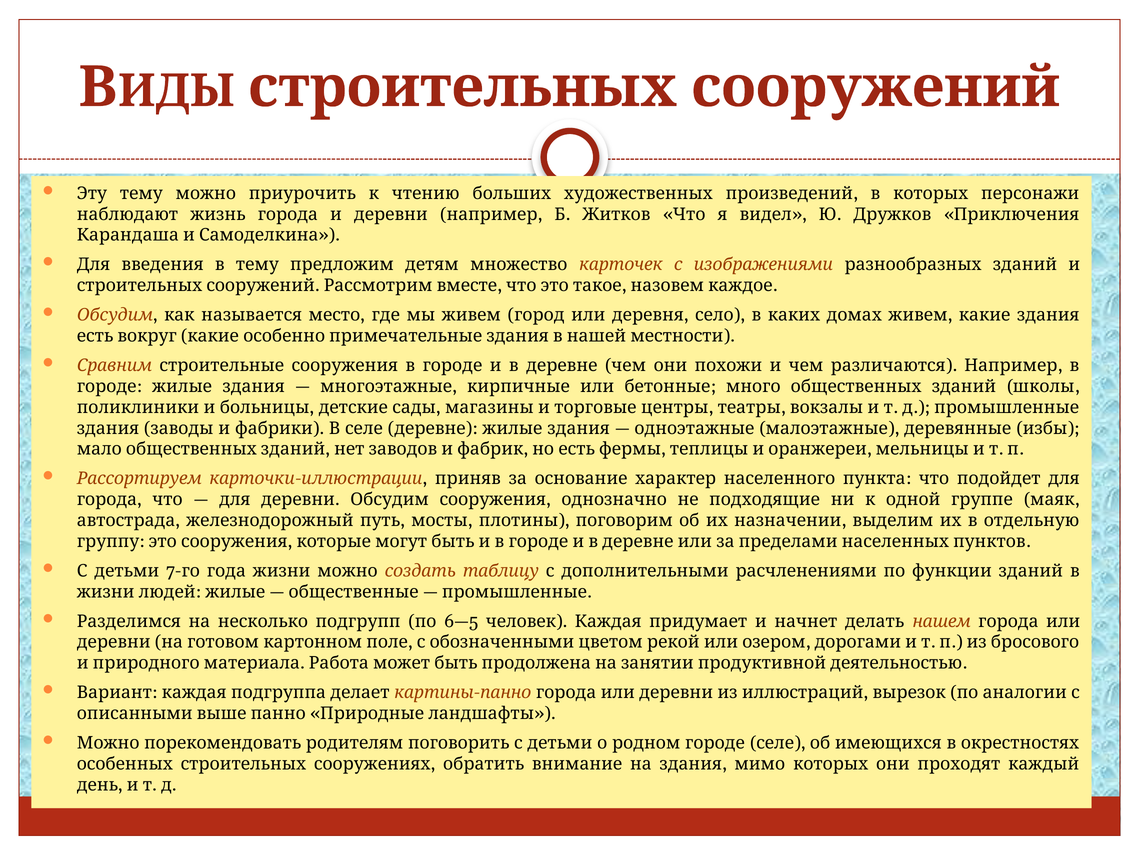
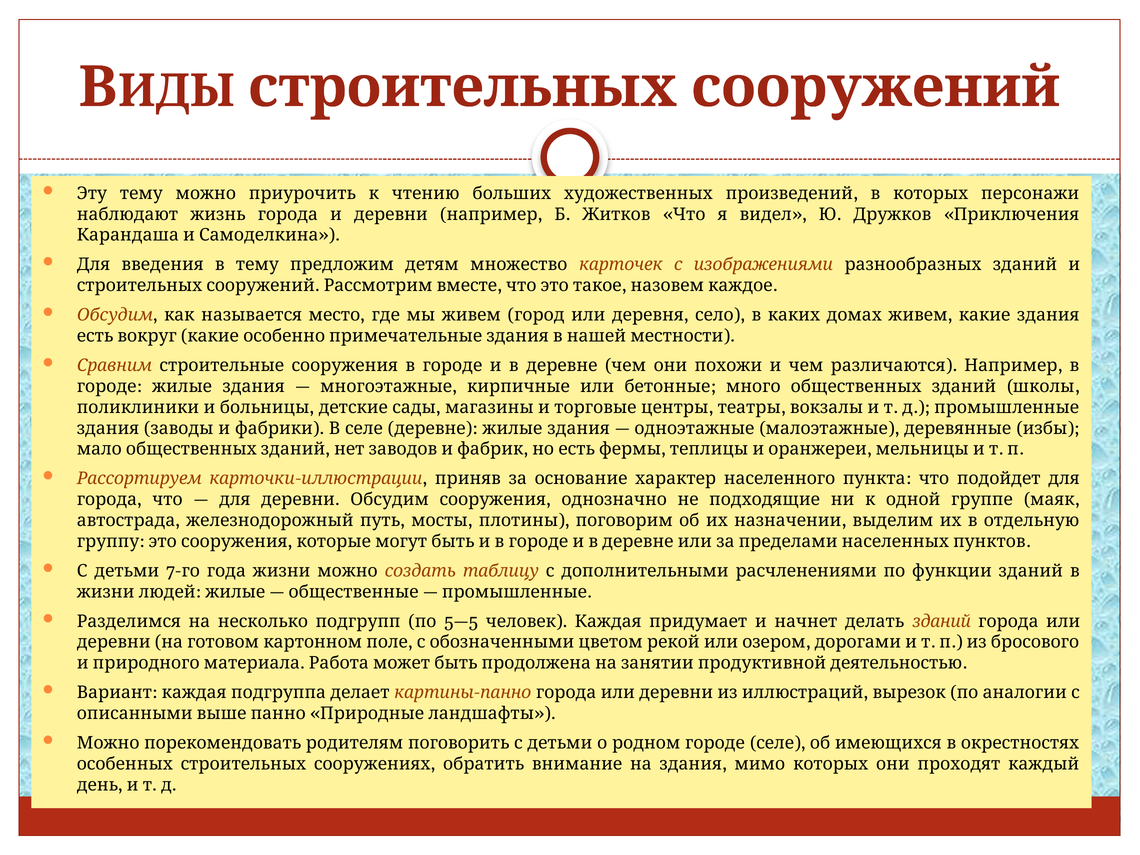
6—5: 6—5 -> 5—5
делать нашем: нашем -> зданий
